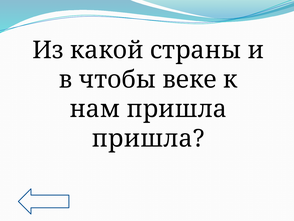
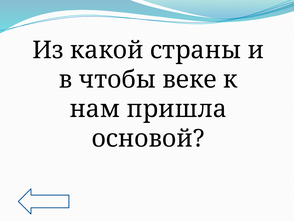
пришла at (148, 138): пришла -> основой
